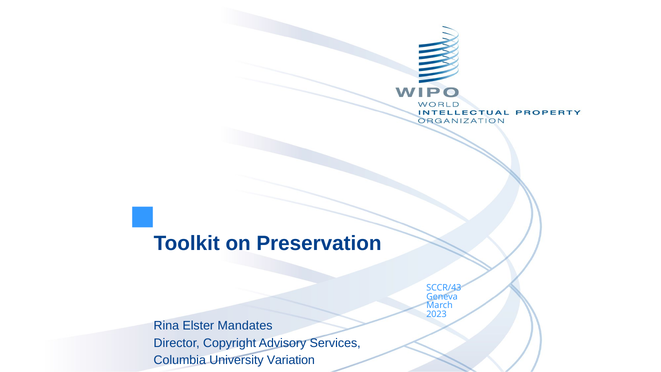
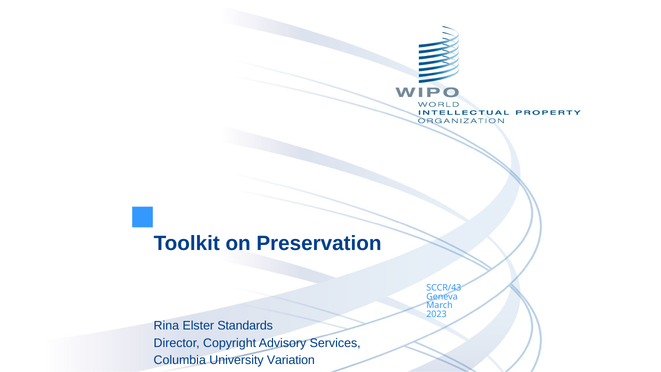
Mandates: Mandates -> Standards
